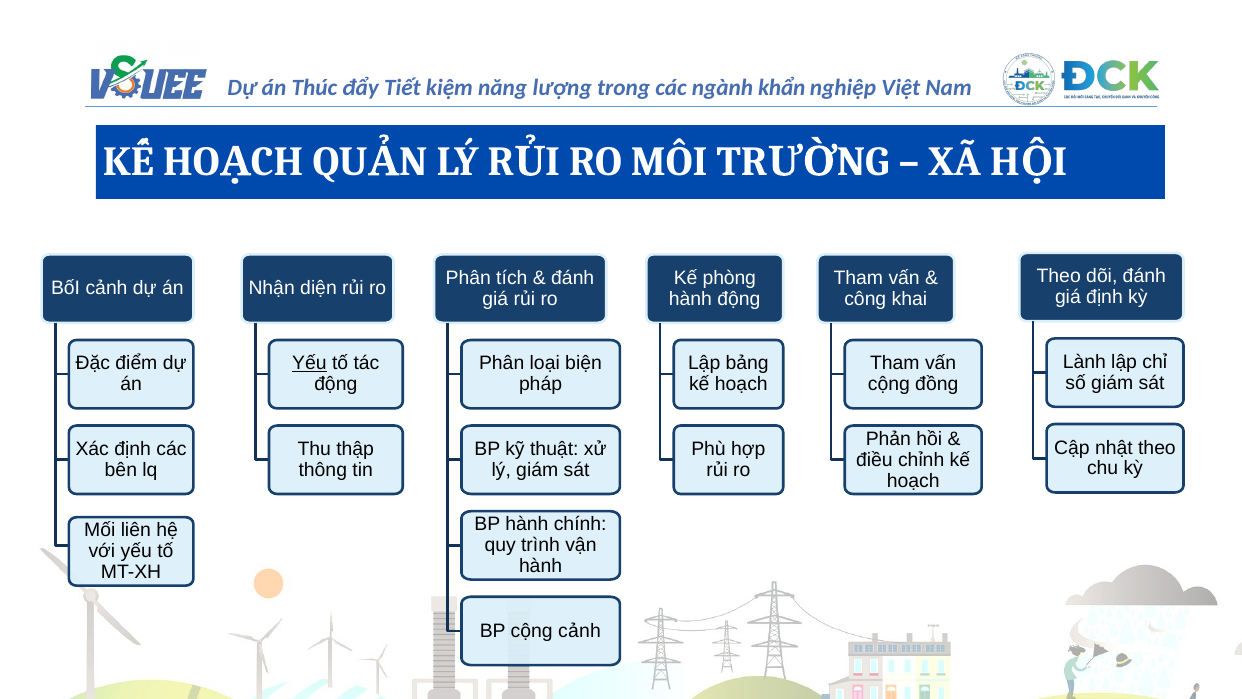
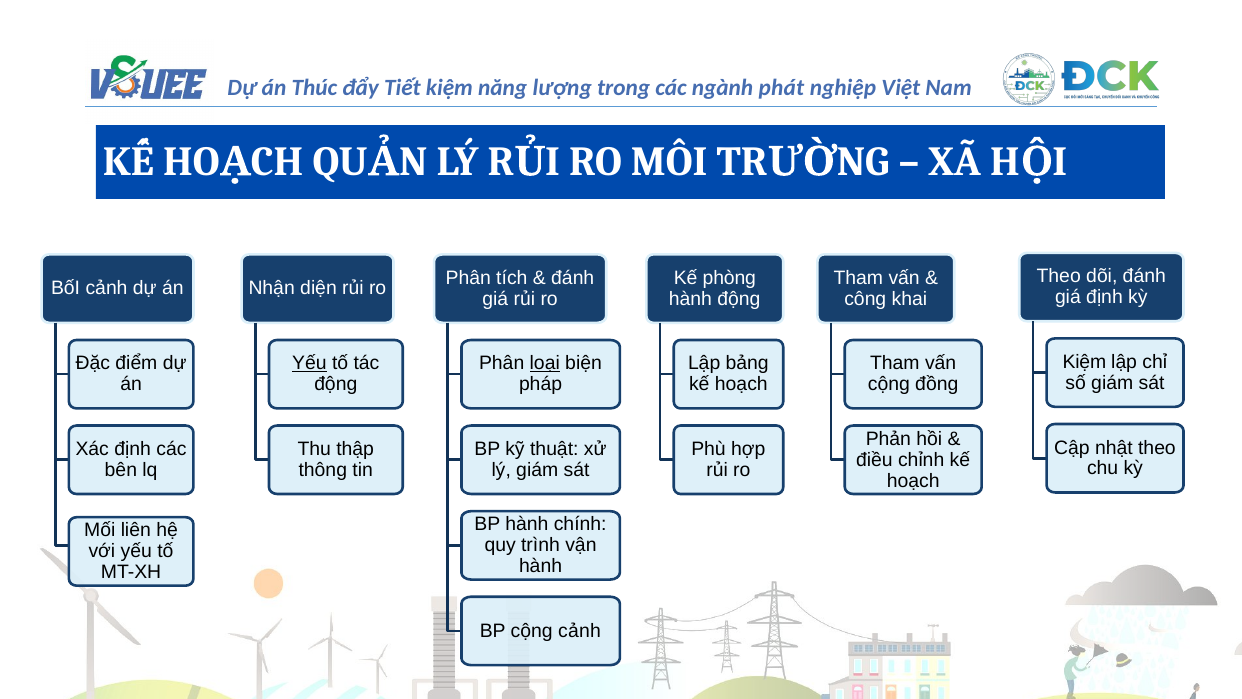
khẩn: khẩn -> phát
Lành at (1084, 362): Lành -> Kiệm
loại underline: none -> present
